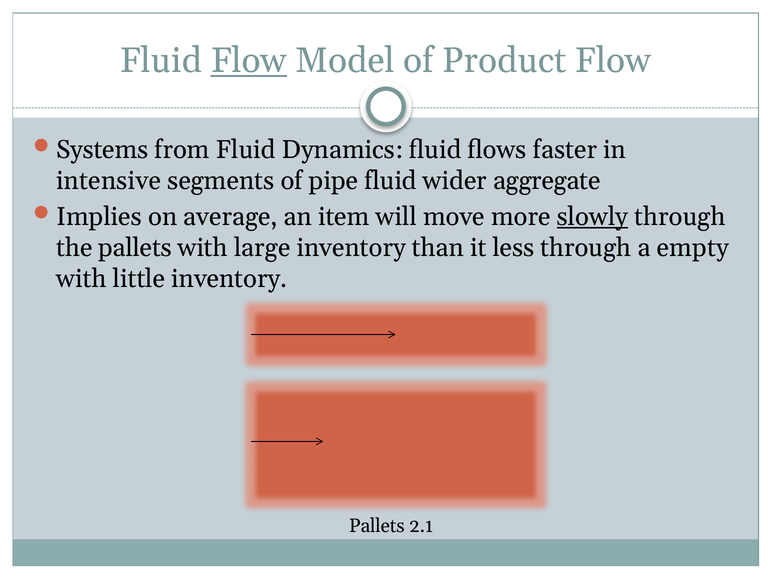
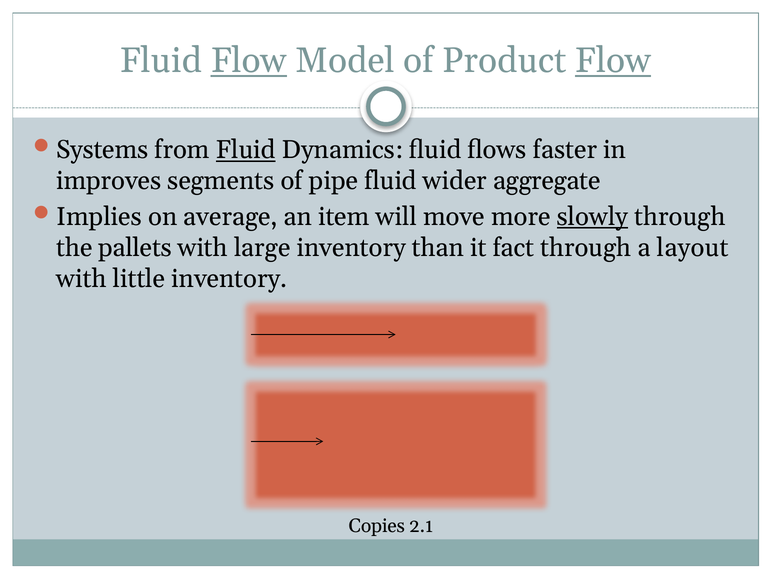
Flow at (613, 61) underline: none -> present
Fluid at (246, 150) underline: none -> present
intensive: intensive -> improves
less: less -> fact
empty: empty -> layout
Pallets at (377, 526): Pallets -> Copies
